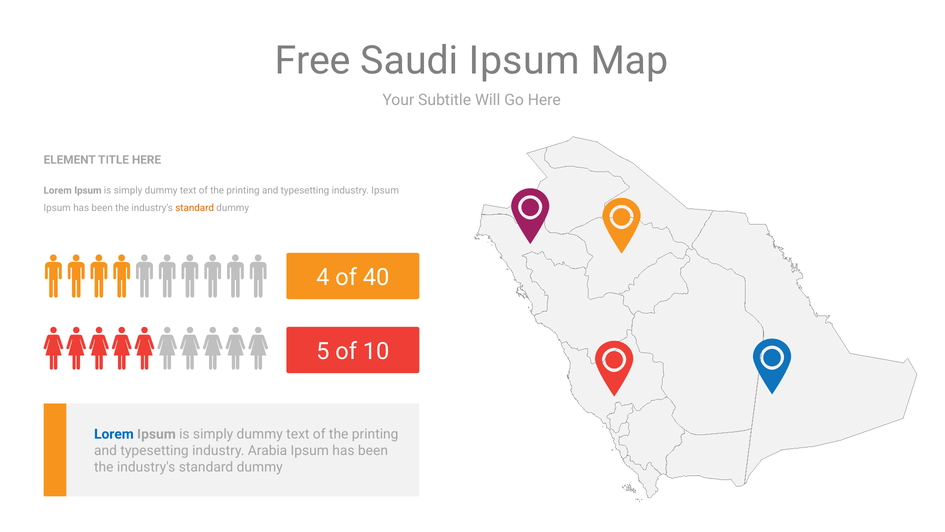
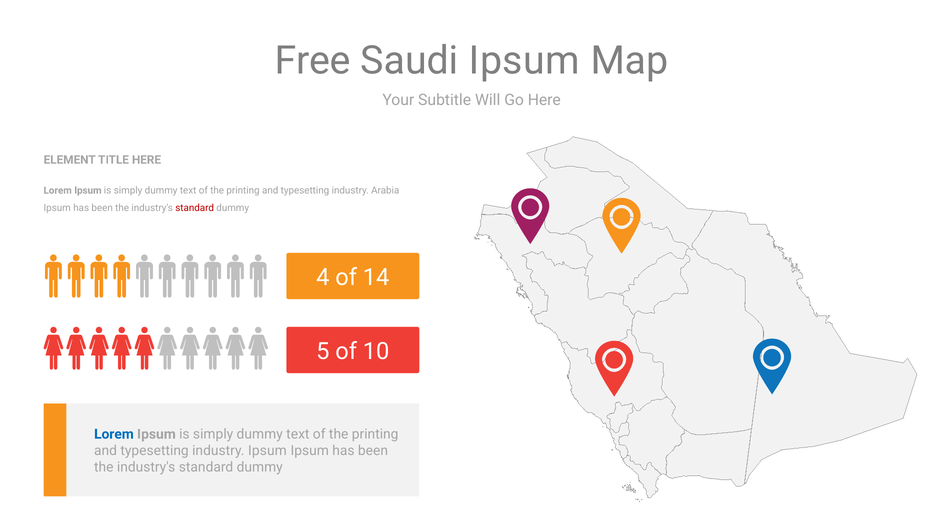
industry Ipsum: Ipsum -> Arabia
standard at (195, 208) colour: orange -> red
40: 40 -> 14
industry Arabia: Arabia -> Ipsum
